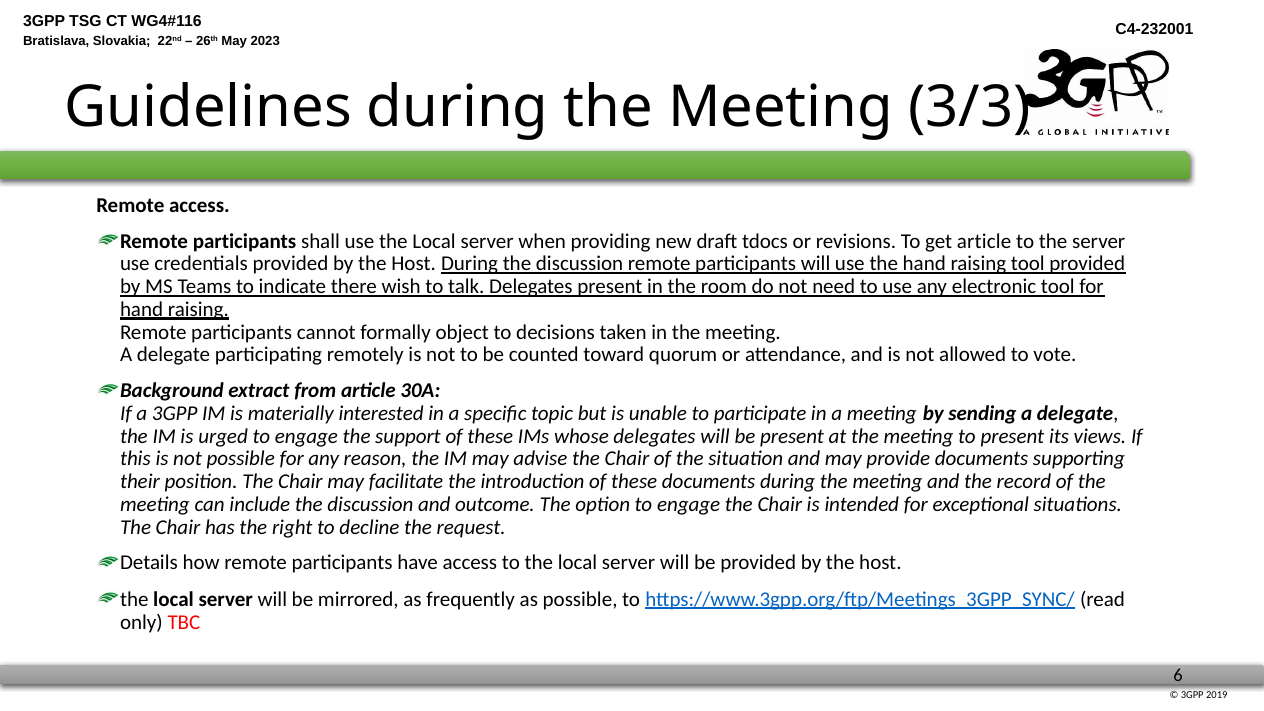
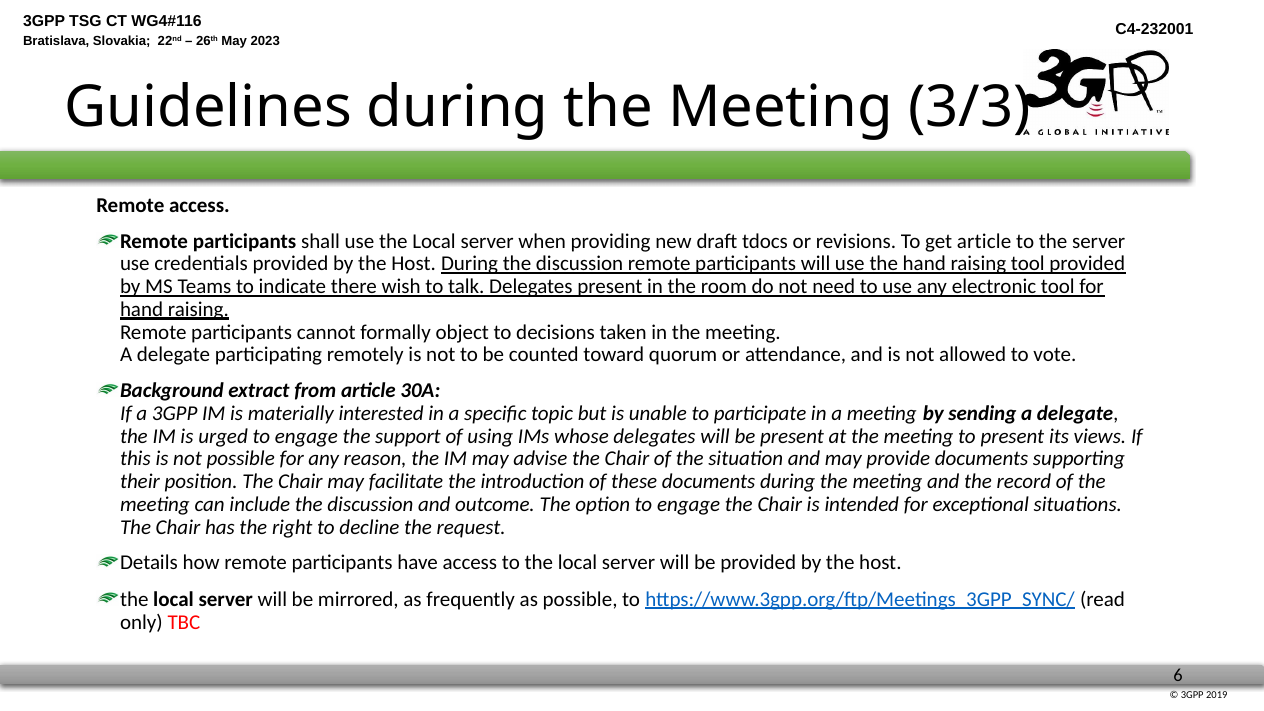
support of these: these -> using
